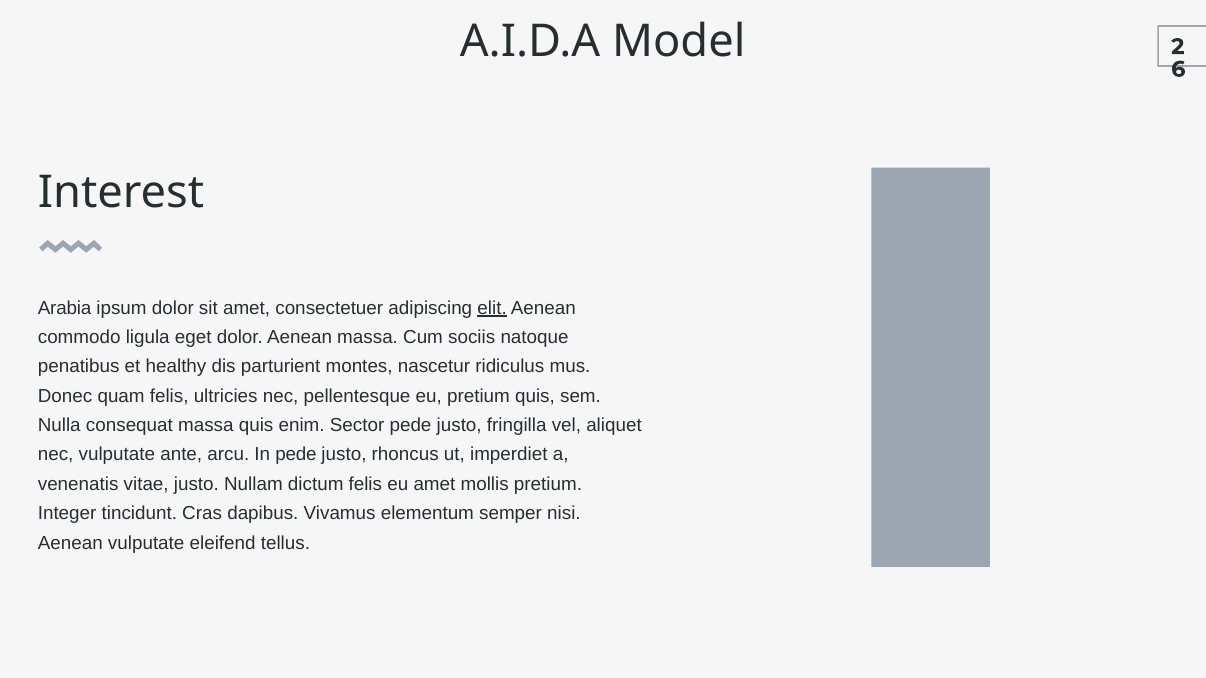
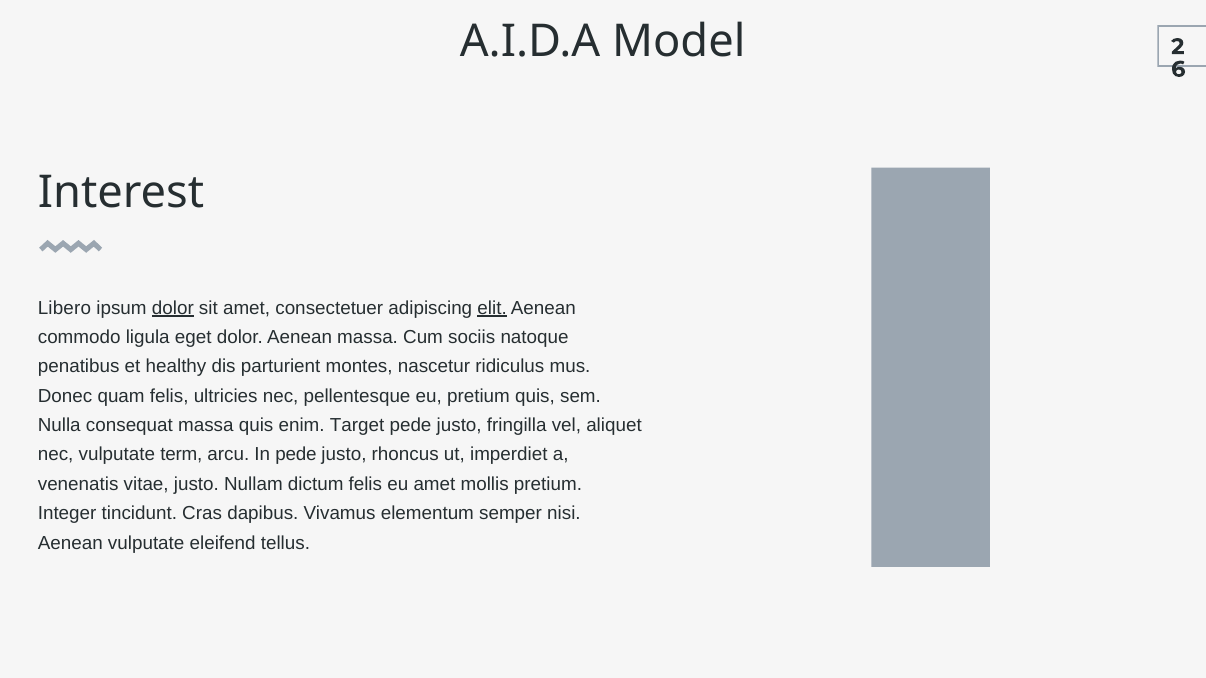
Arabia: Arabia -> Libero
dolor at (173, 308) underline: none -> present
Sector: Sector -> Target
ante: ante -> term
